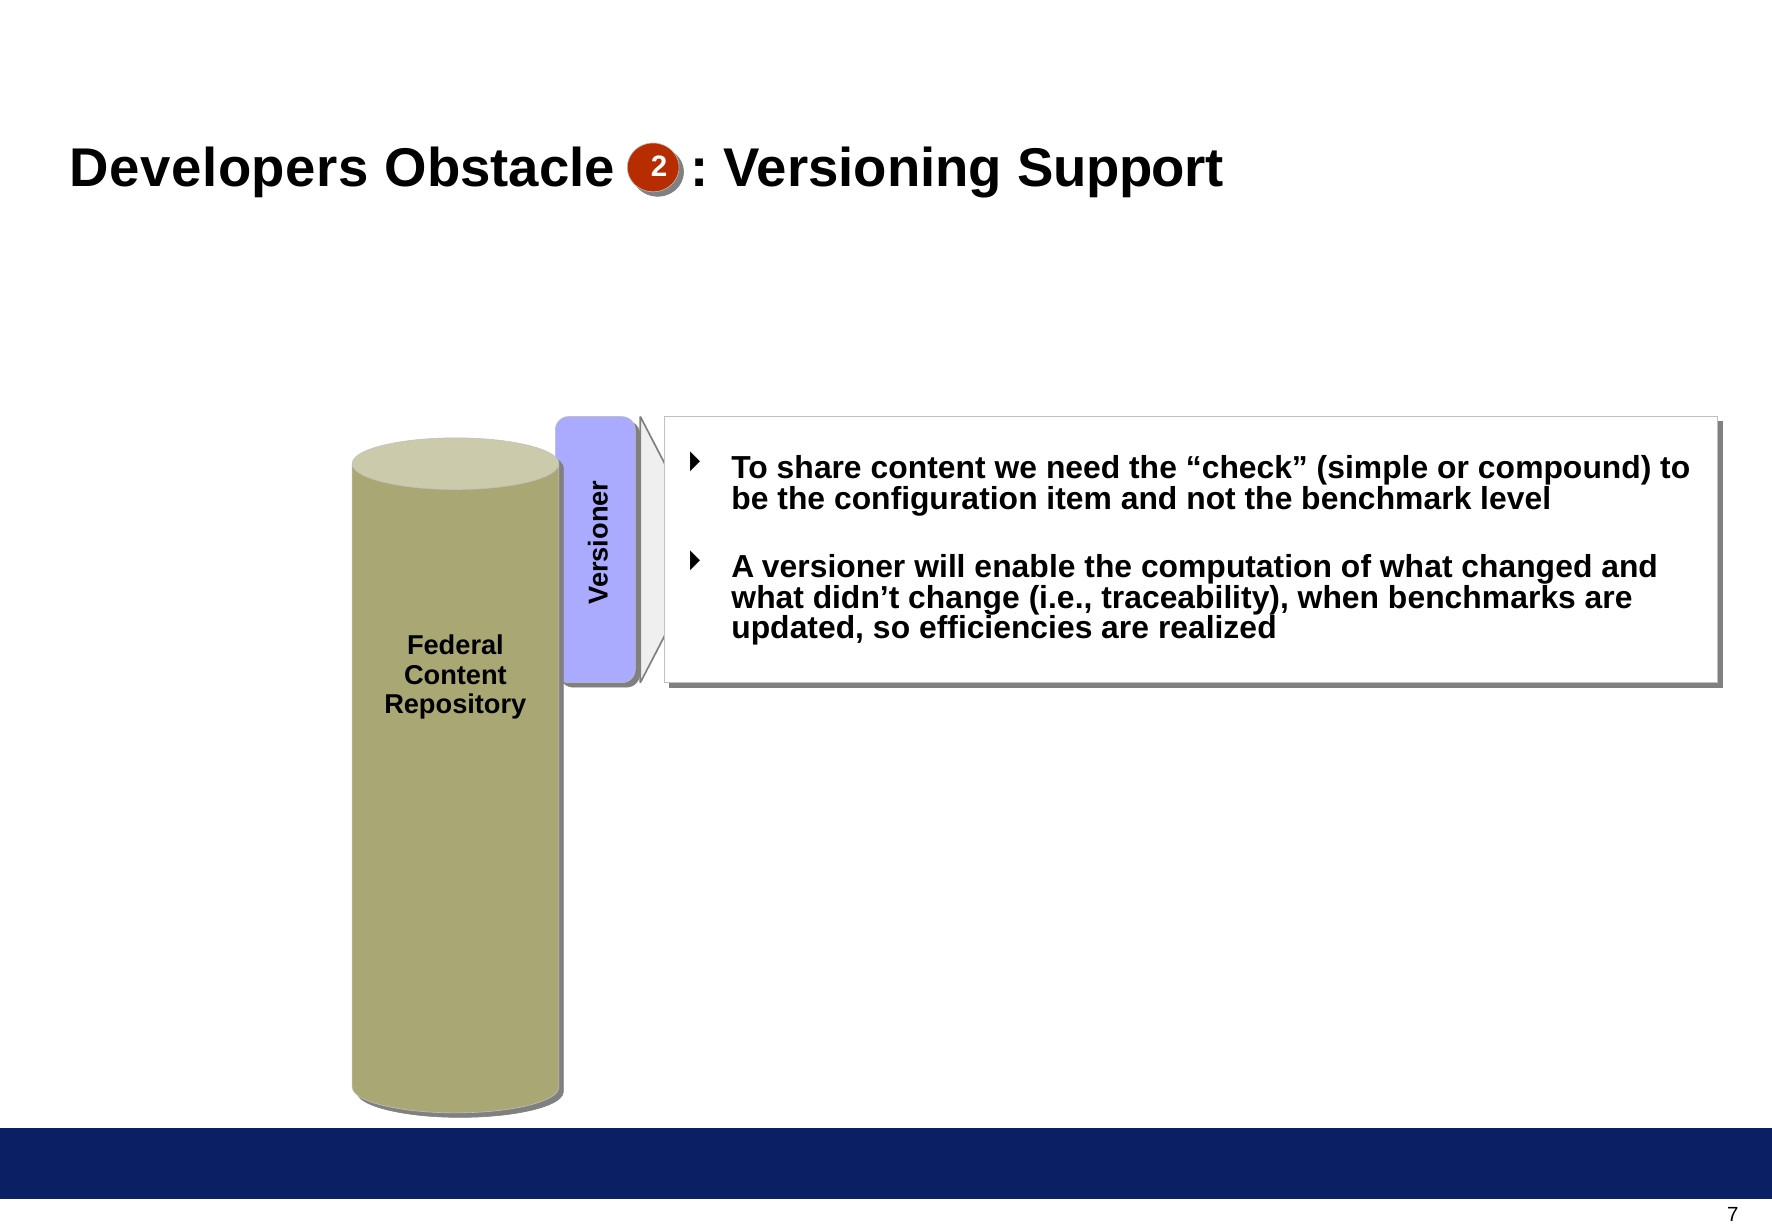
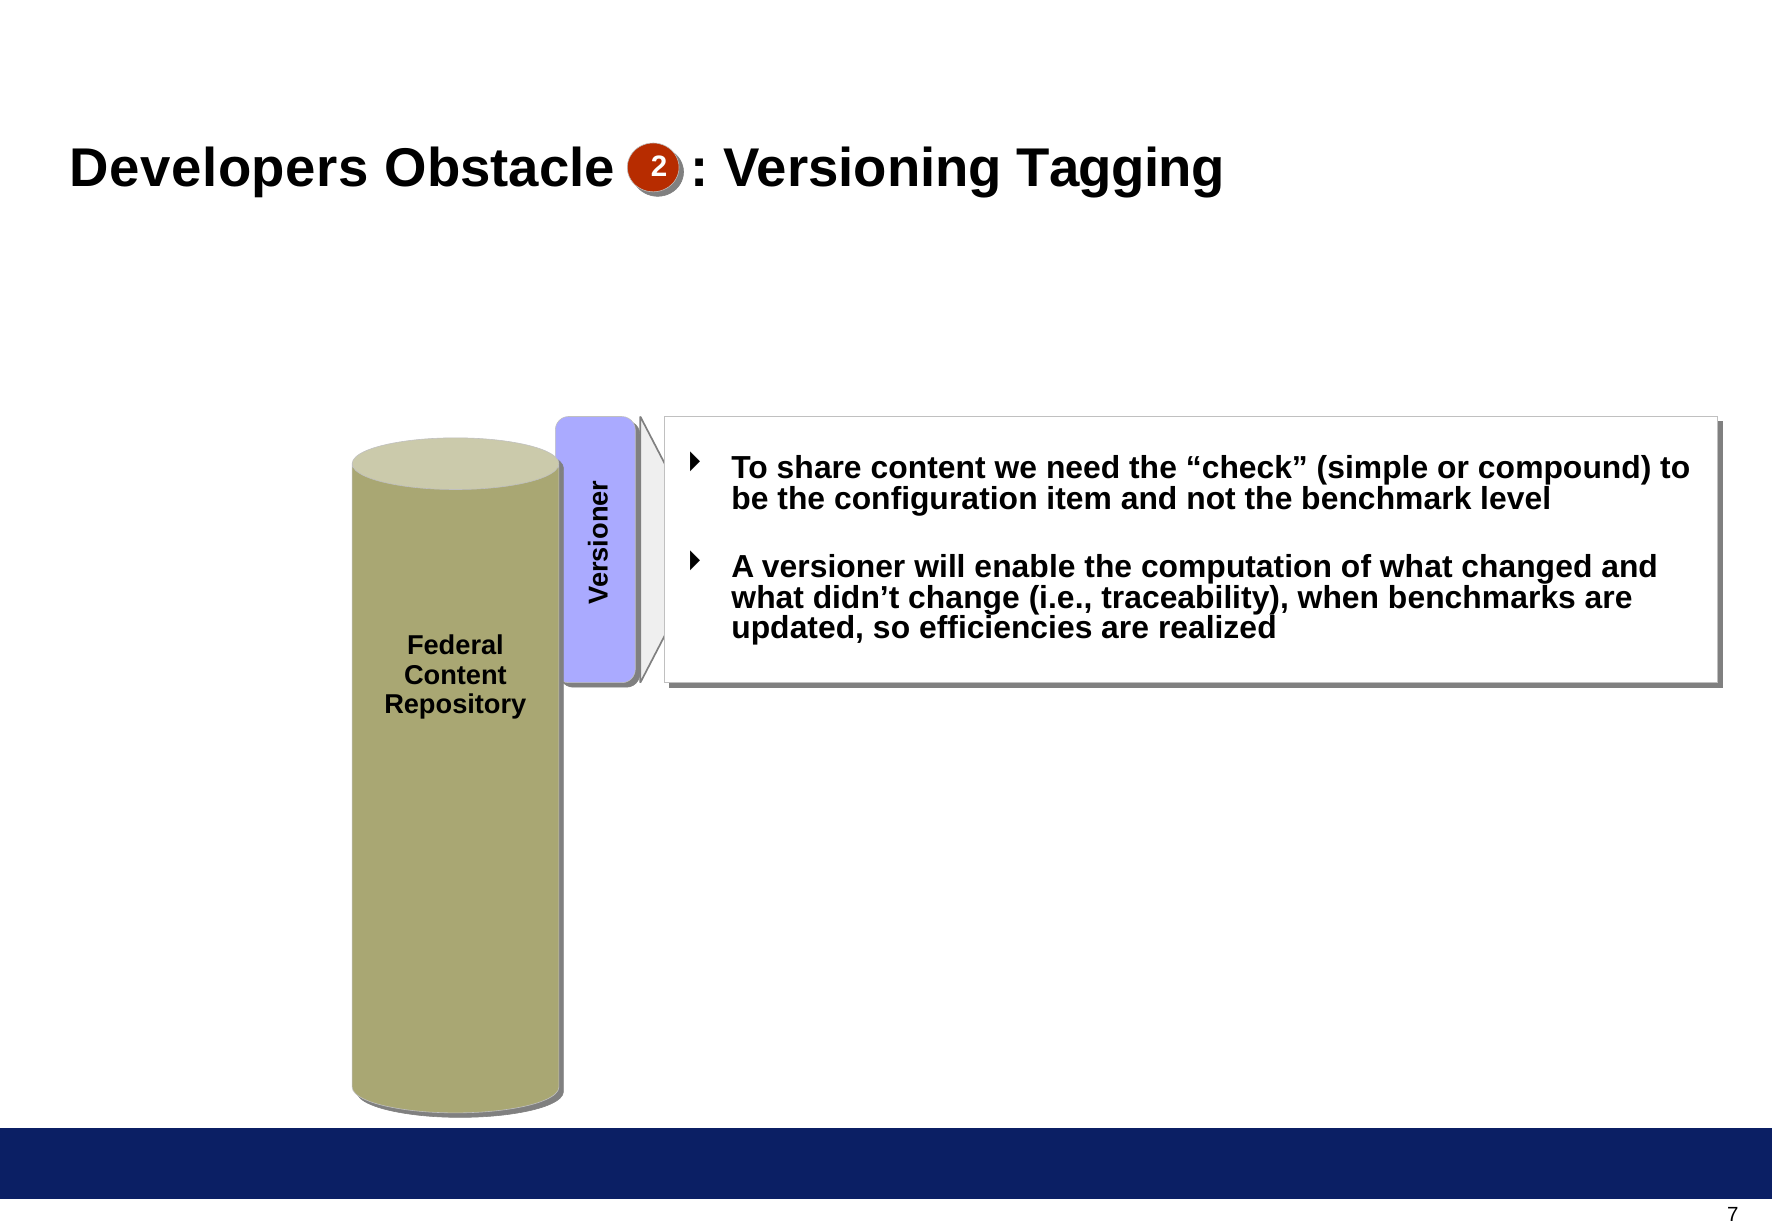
Support: Support -> Tagging
